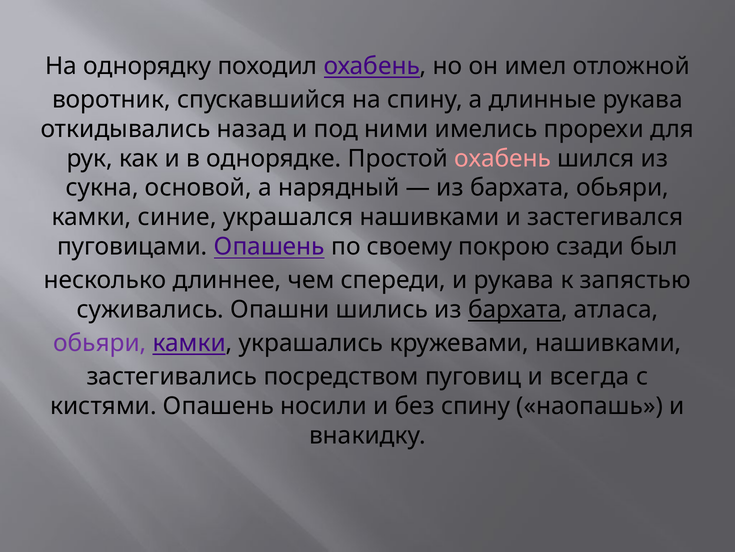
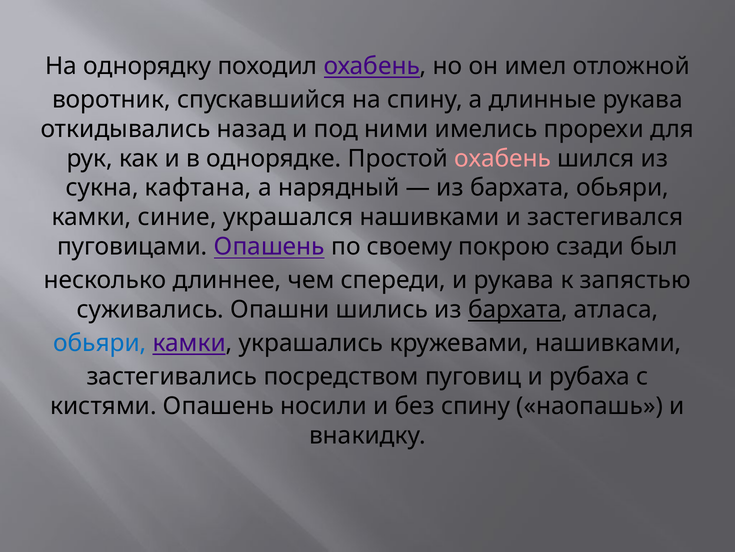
основой: основой -> кафтана
обьяри at (100, 343) colour: purple -> blue
всегда: всегда -> рубаха
